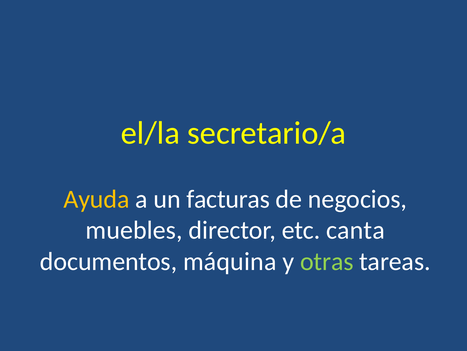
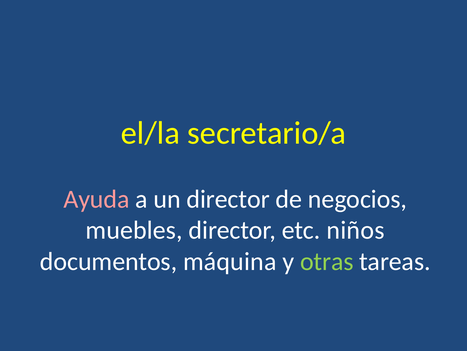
Ayuda colour: yellow -> pink
un facturas: facturas -> director
canta: canta -> niños
